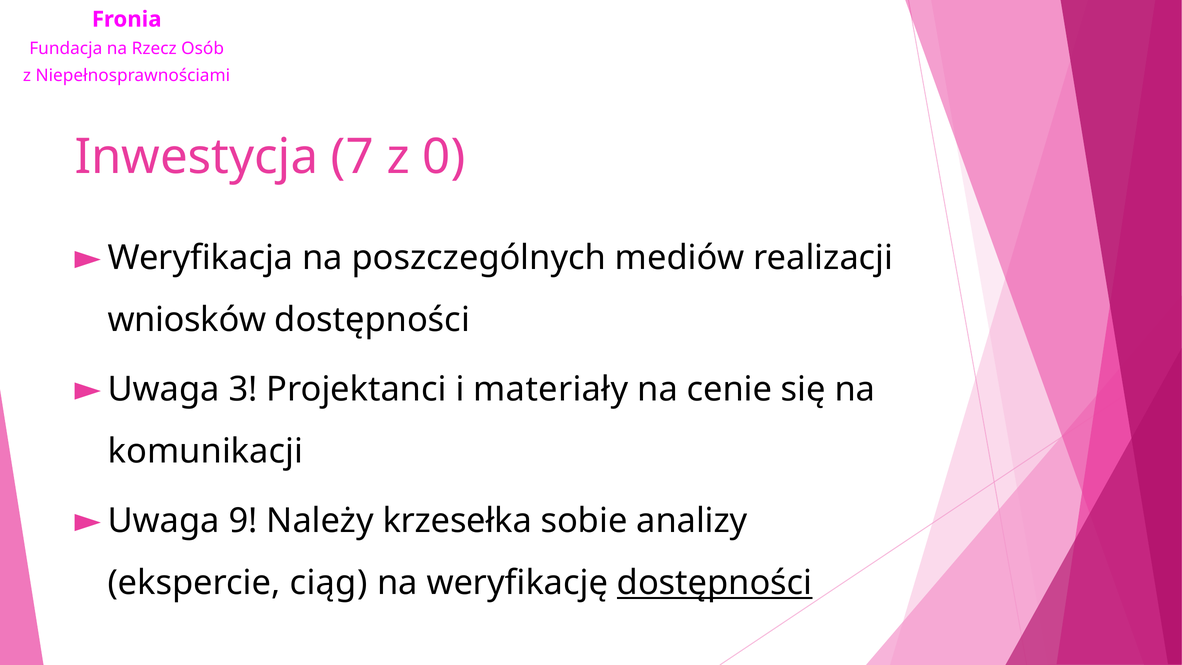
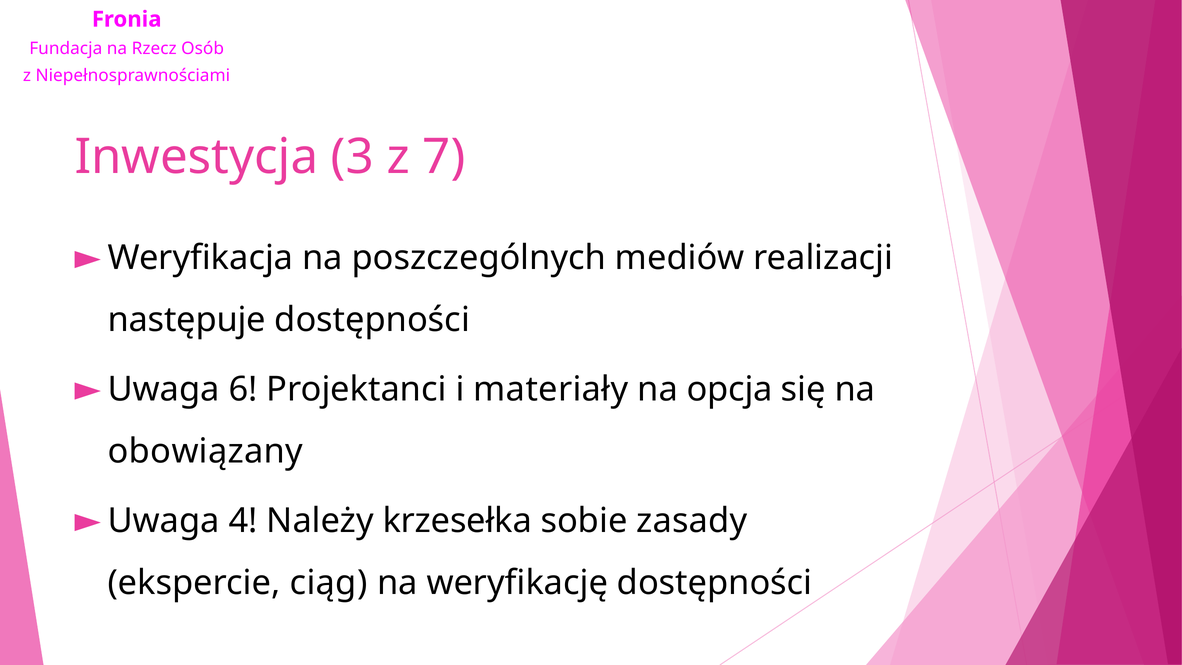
7: 7 -> 3
0: 0 -> 7
wniosków: wniosków -> następuje
3: 3 -> 6
cenie: cenie -> opcja
komunikacji: komunikacji -> obowiązany
9: 9 -> 4
analizy: analizy -> zasady
dostępności at (715, 583) underline: present -> none
